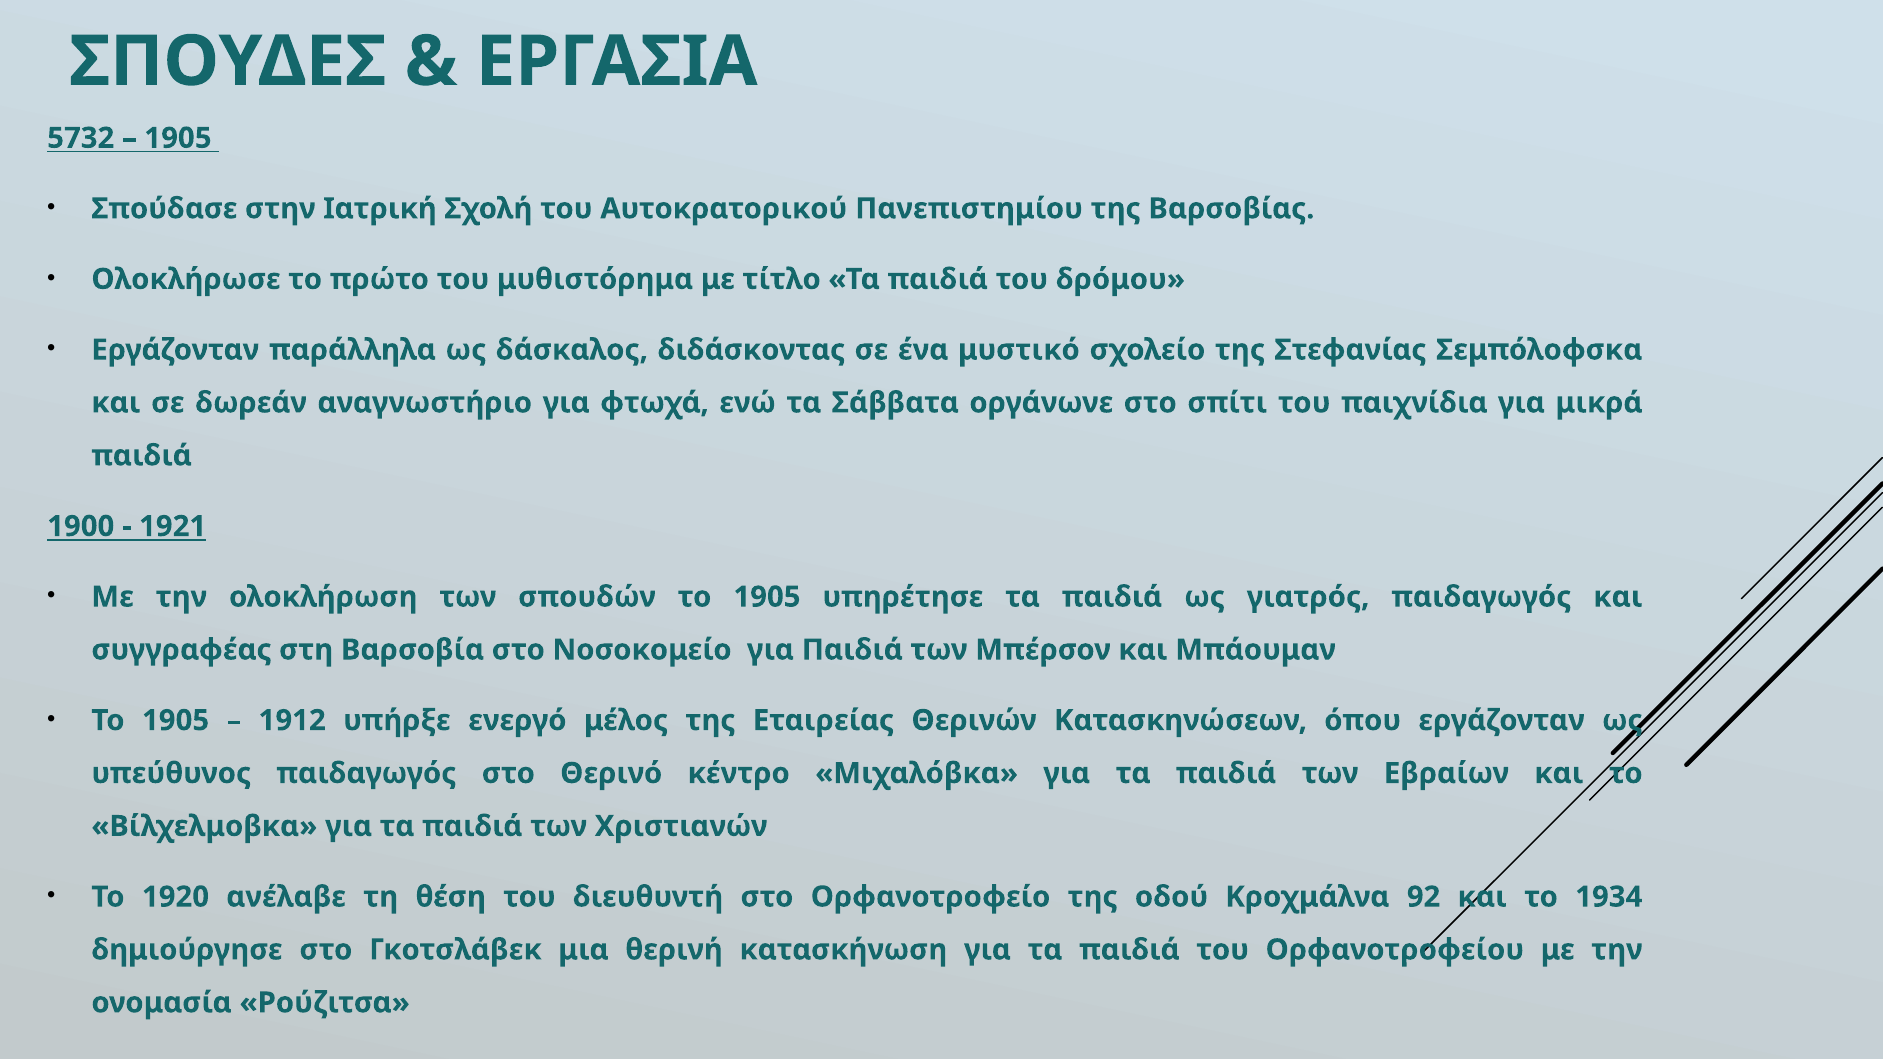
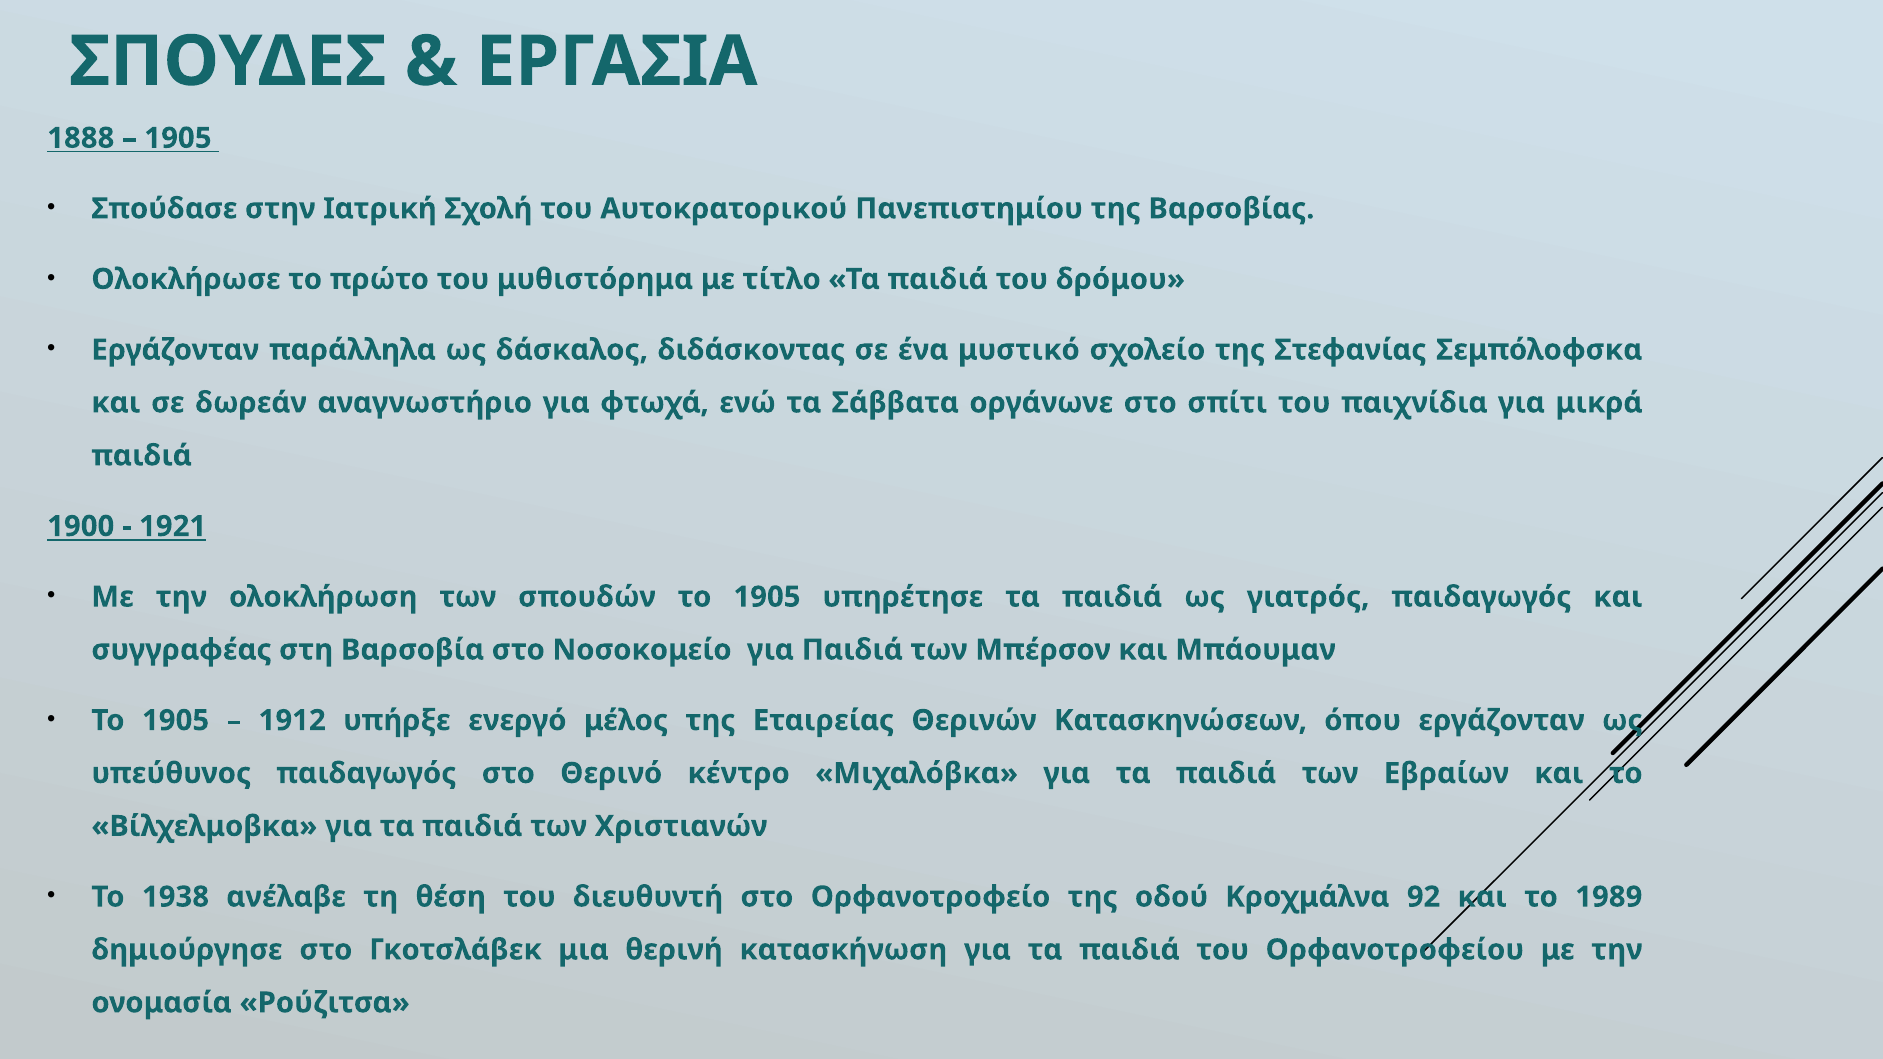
5732: 5732 -> 1888
1920: 1920 -> 1938
1934: 1934 -> 1989
